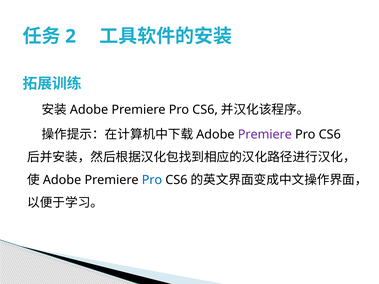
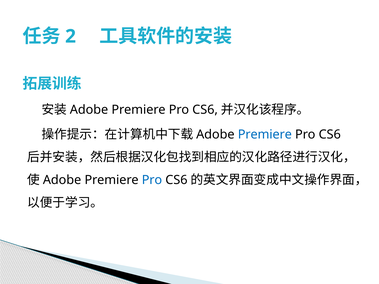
Premiere at (265, 135) colour: purple -> blue
